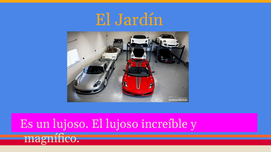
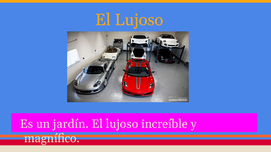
Jardín at (139, 20): Jardín -> Lujoso
un lujoso: lujoso -> jardín
